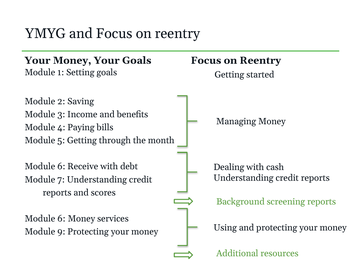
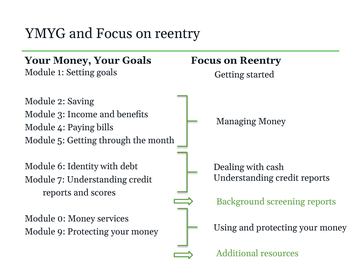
Receive: Receive -> Identity
6 at (61, 219): 6 -> 0
